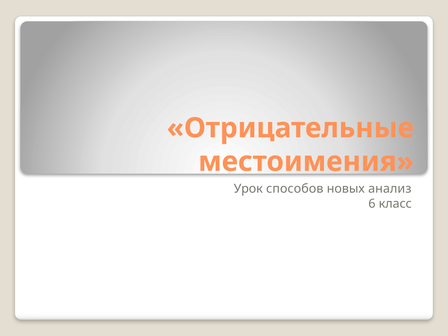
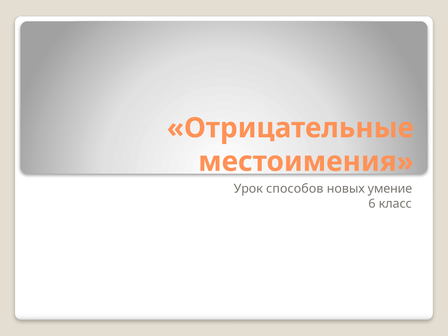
анализ: анализ -> умение
